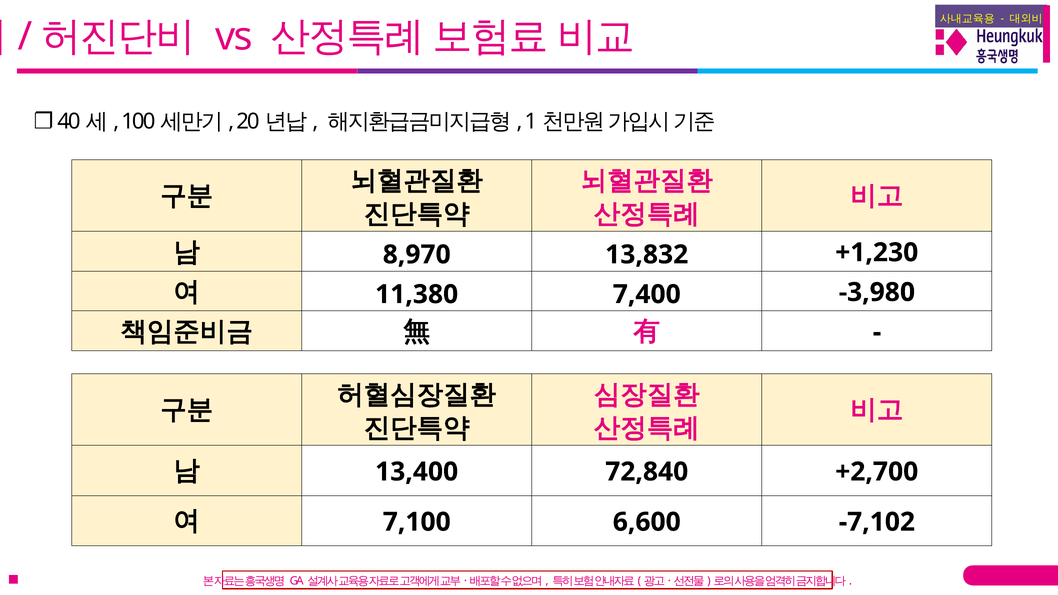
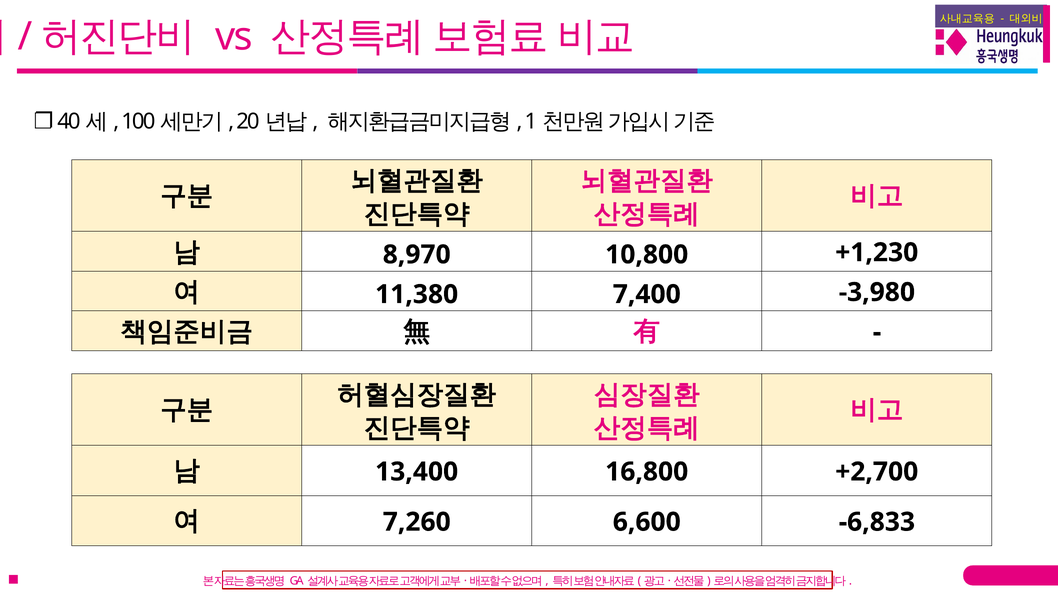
13,832: 13,832 -> 10,800
72,840: 72,840 -> 16,800
7,100: 7,100 -> 7,260
-7,102: -7,102 -> -6,833
